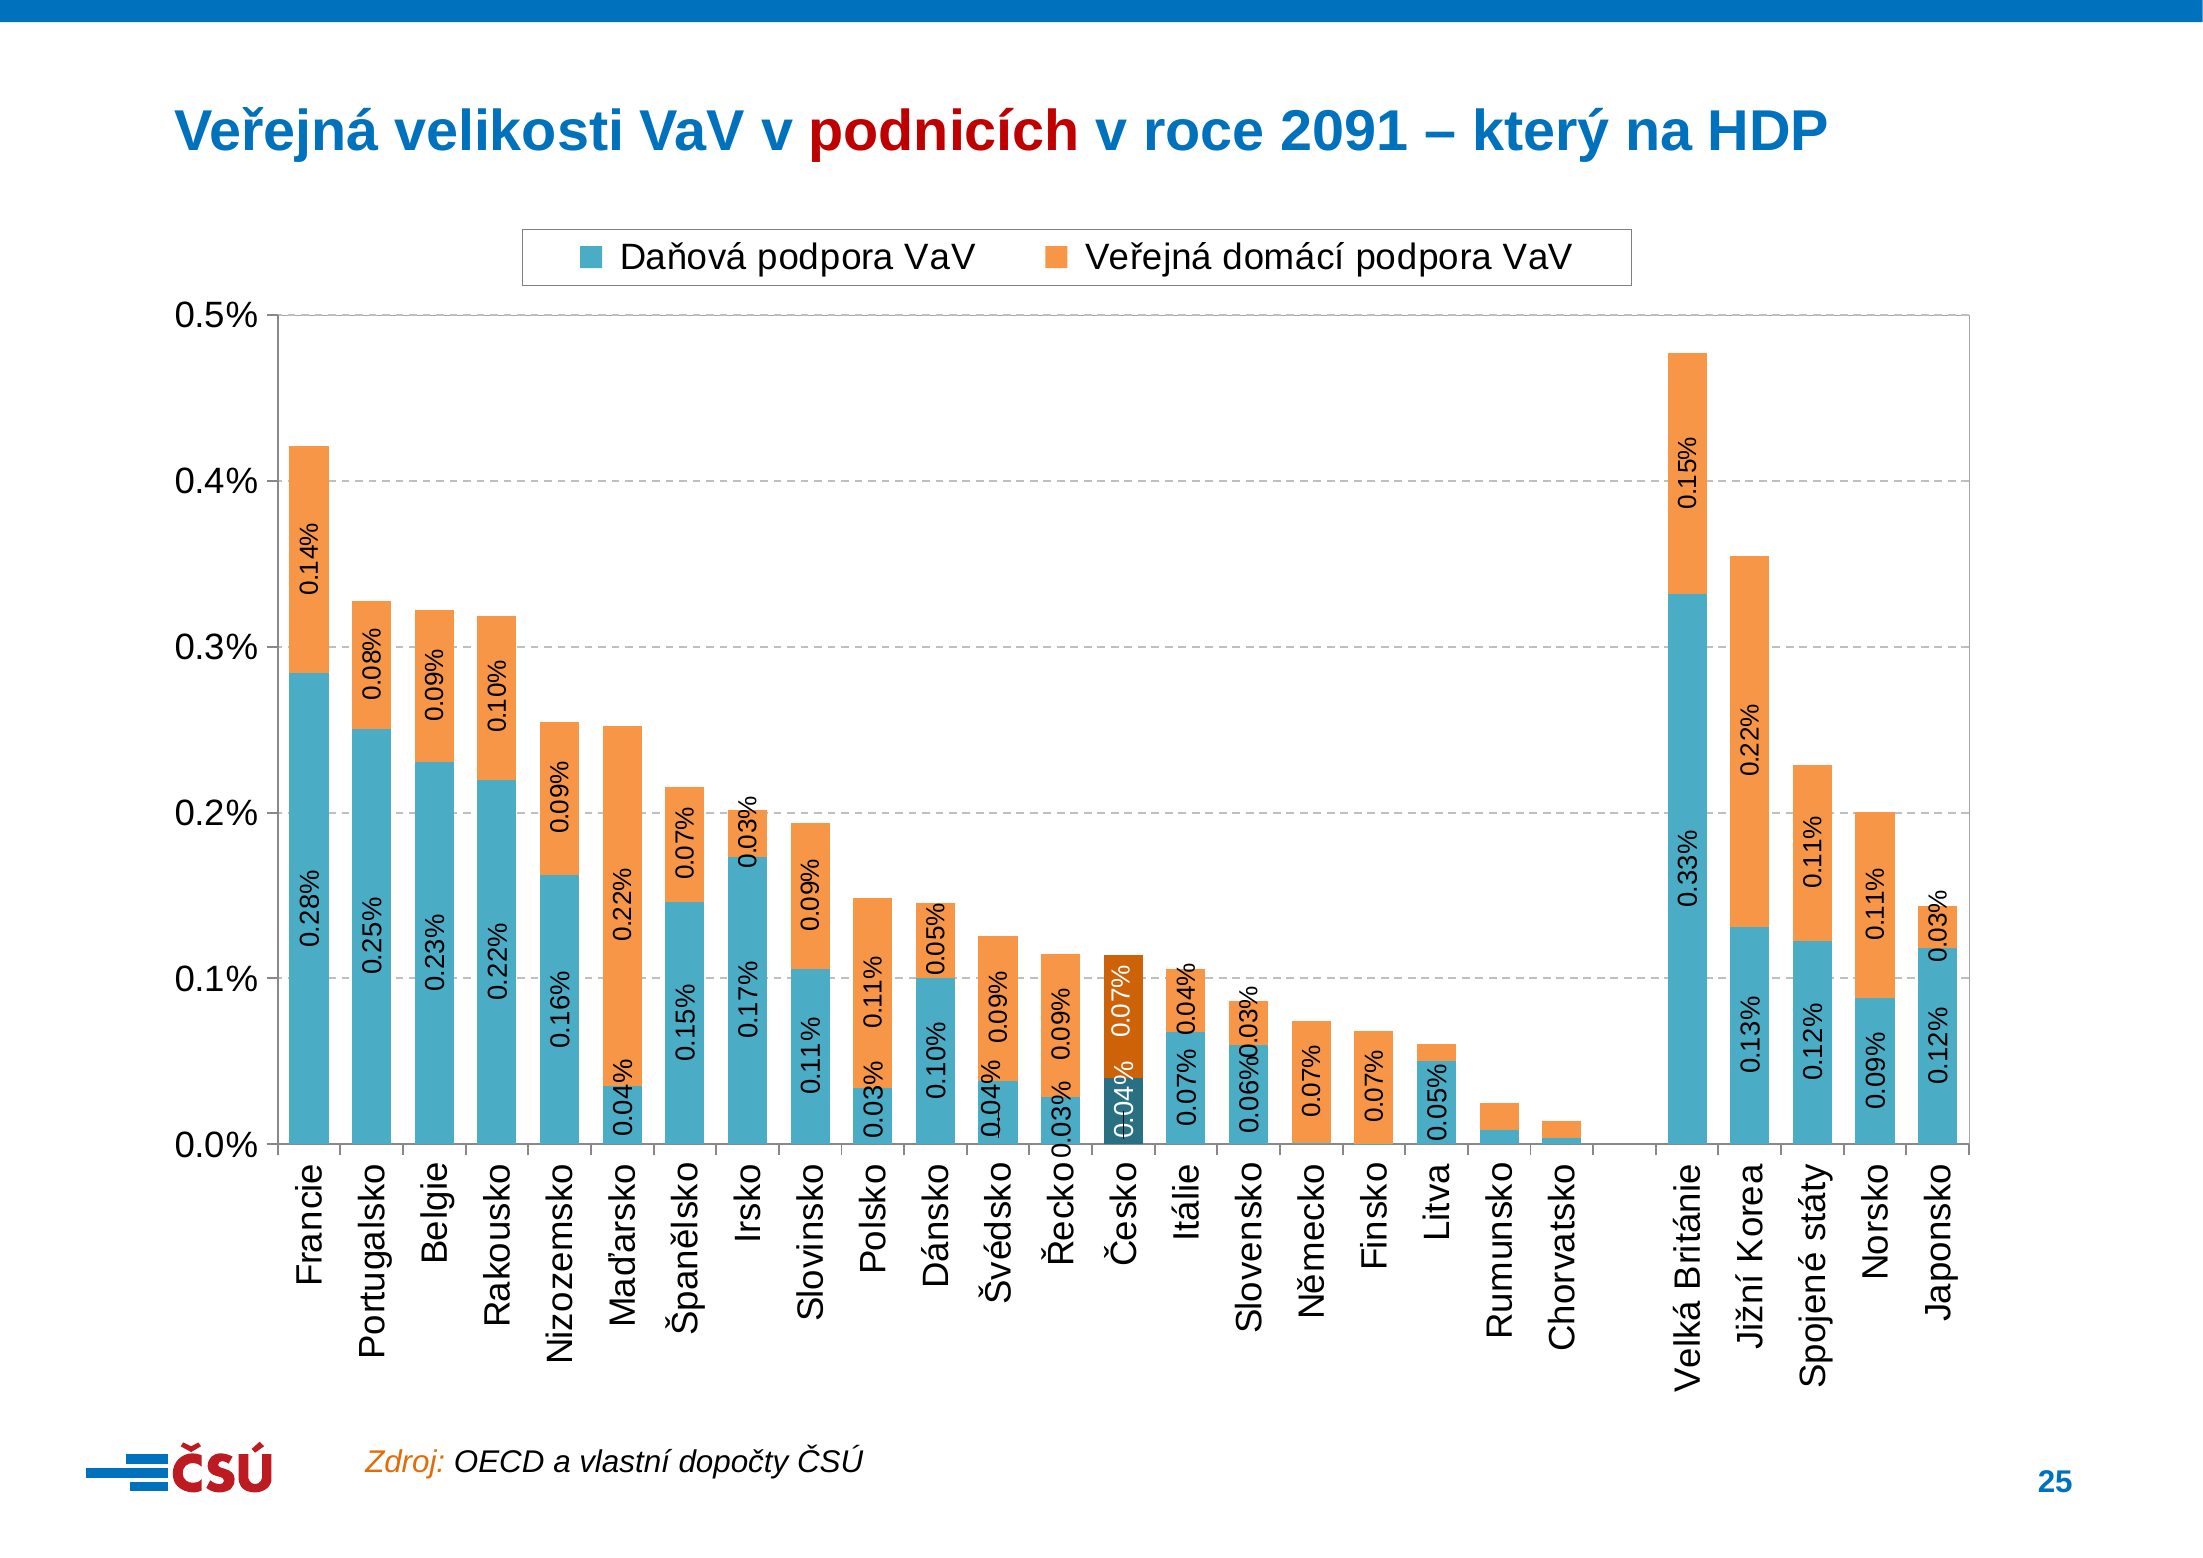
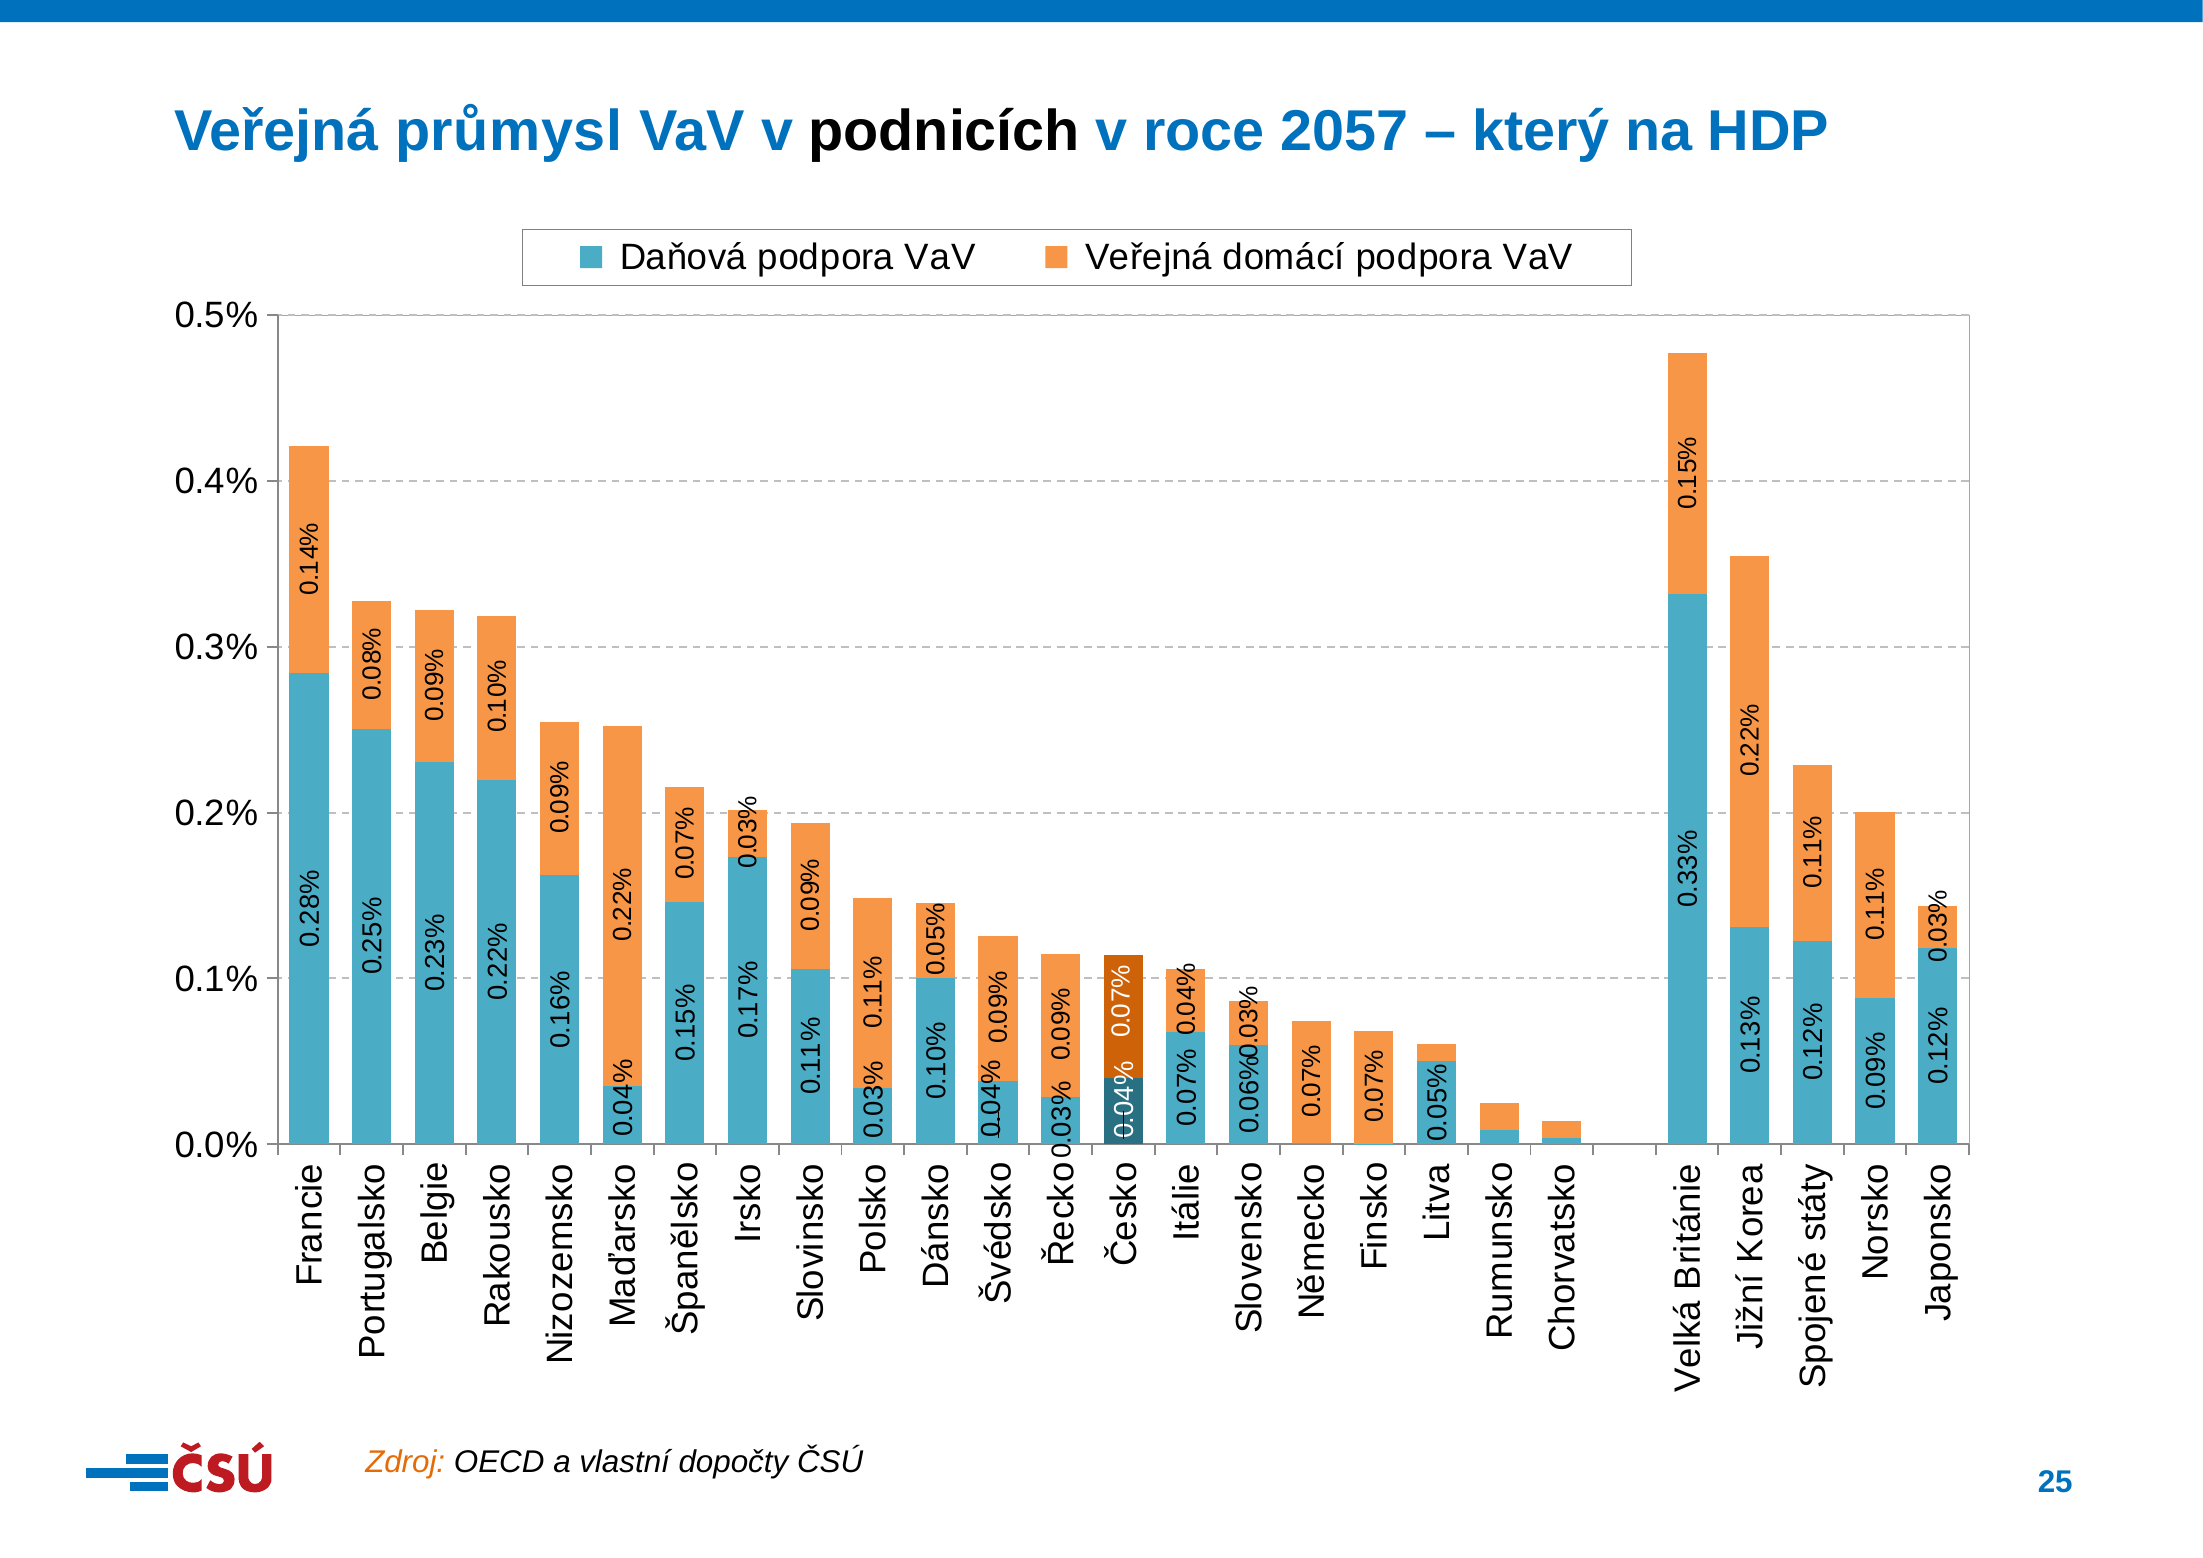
velikosti: velikosti -> průmysl
podnicích colour: red -> black
2091: 2091 -> 2057
